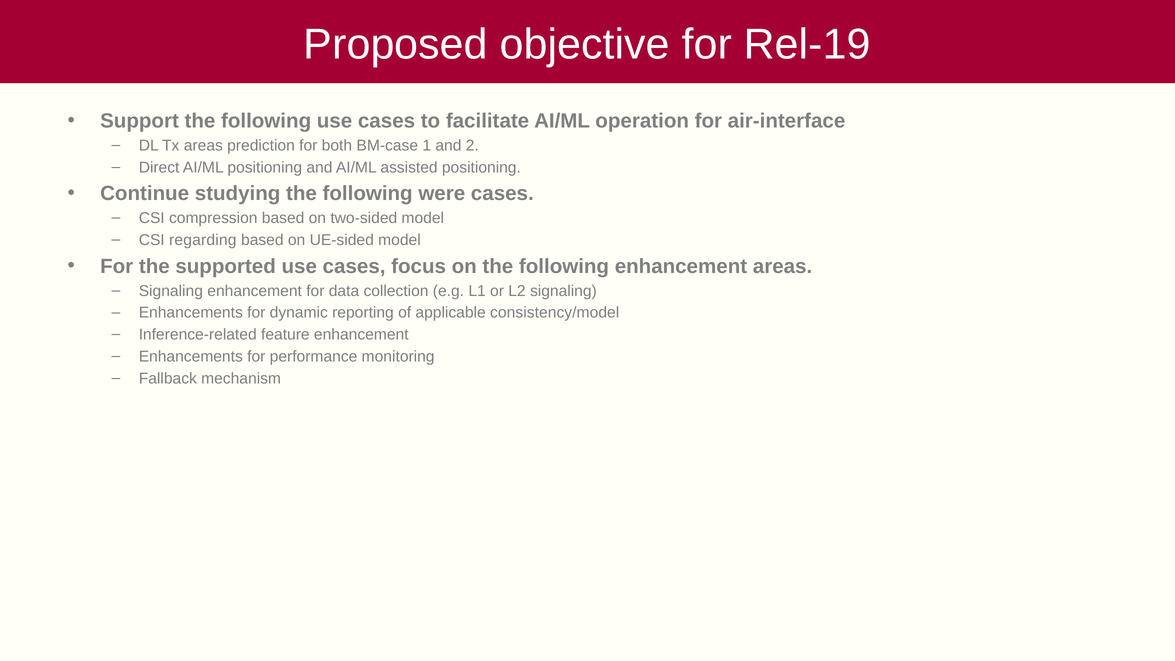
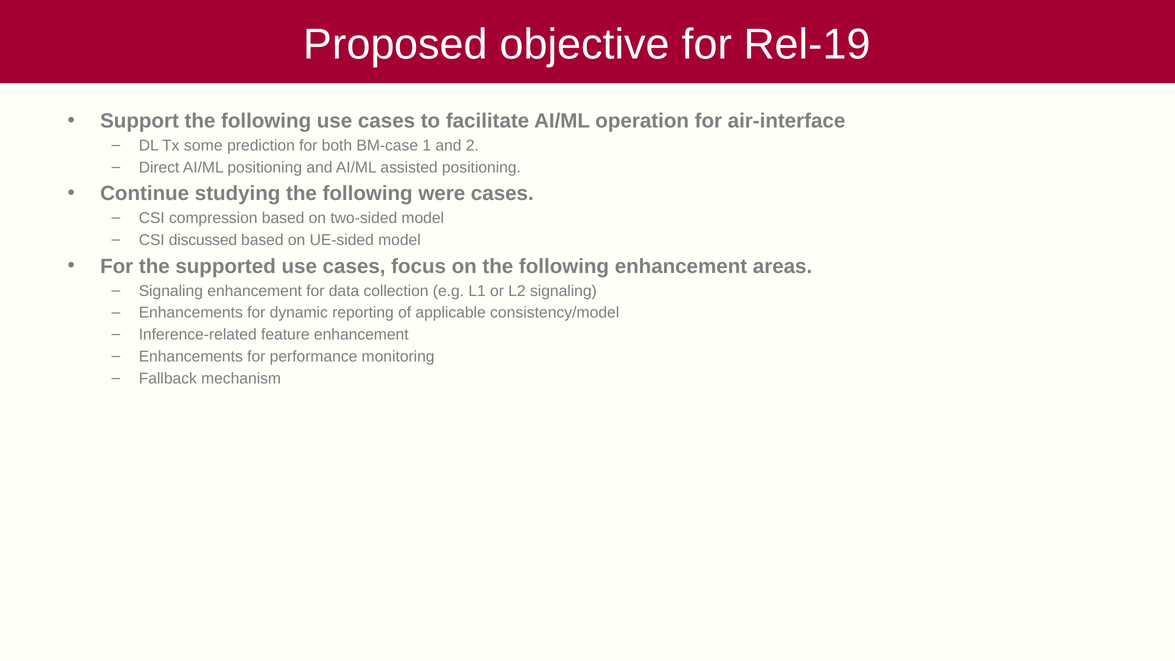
Tx areas: areas -> some
regarding: regarding -> discussed
